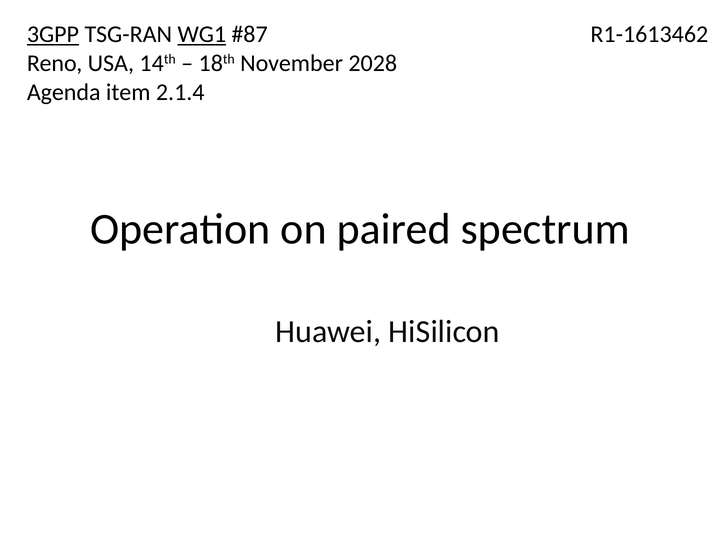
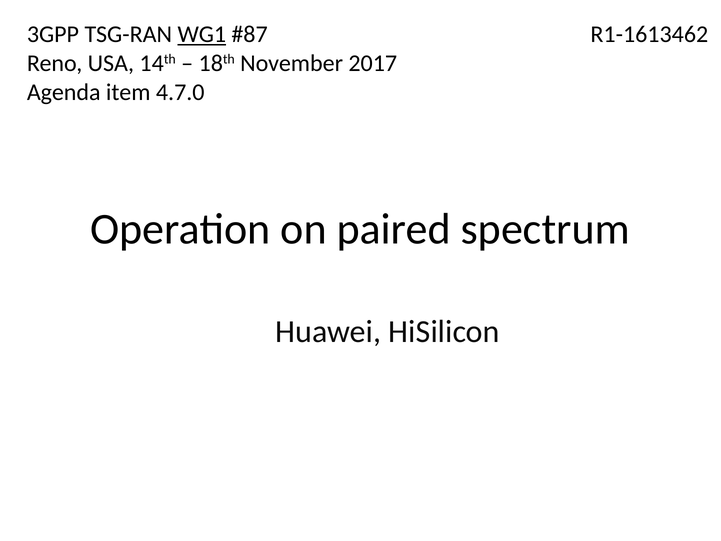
3GPP underline: present -> none
2028: 2028 -> 2017
2.1.4: 2.1.4 -> 4.7.0
